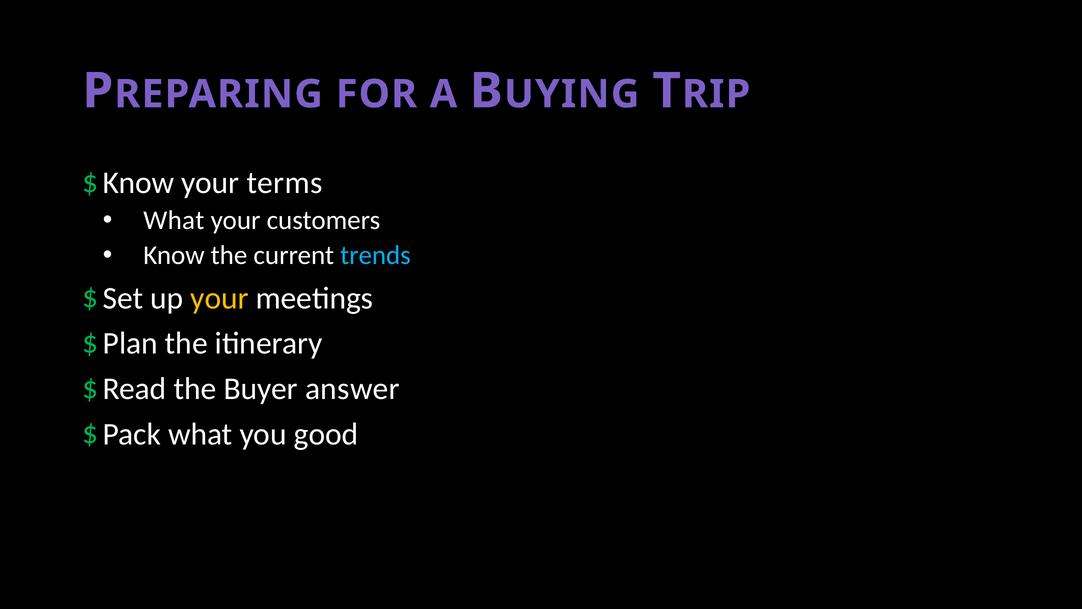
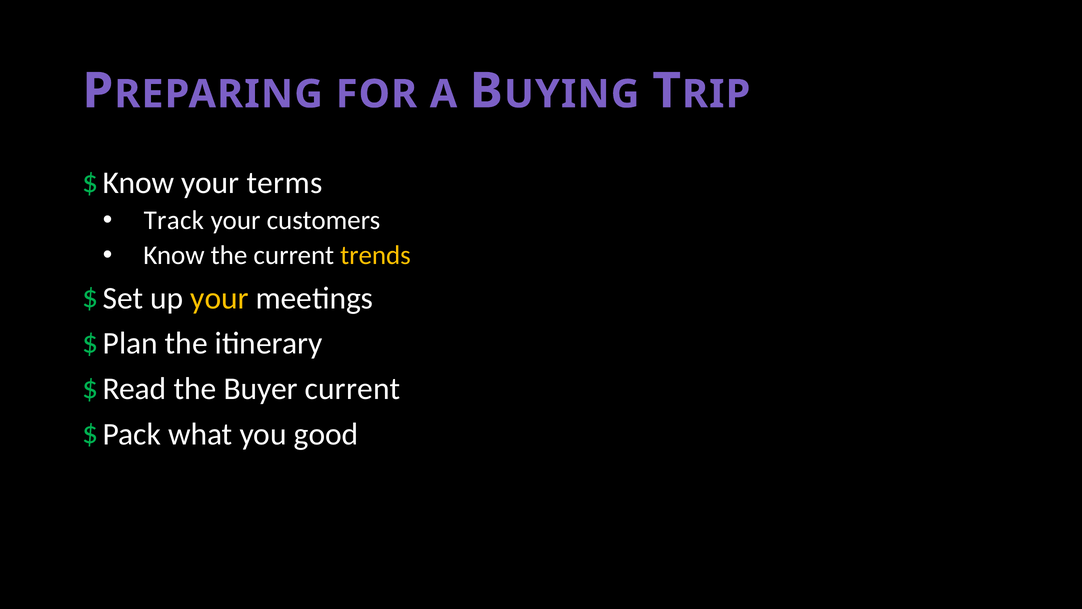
What at (174, 220): What -> Track
trends colour: light blue -> yellow
Buyer answer: answer -> current
